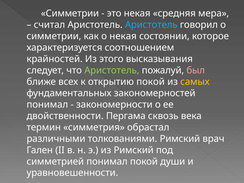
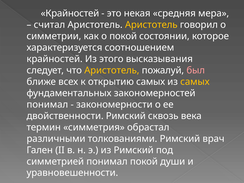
Симметрии at (70, 13): Симметрии -> Крайностей
Аристотель at (151, 25) colour: light blue -> yellow
о некая: некая -> покой
Аристотель at (112, 70) colour: light green -> yellow
открытию покой: покой -> самых
двойственности Пергама: Пергама -> Римский
